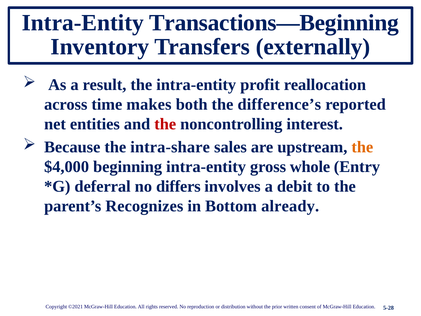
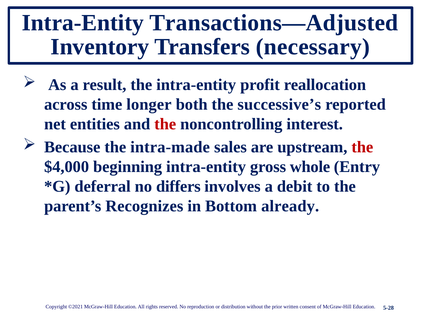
Transactions—Beginning: Transactions—Beginning -> Transactions—Adjusted
externally: externally -> necessary
makes: makes -> longer
difference’s: difference’s -> successive’s
intra-share: intra-share -> intra-made
the at (362, 147) colour: orange -> red
